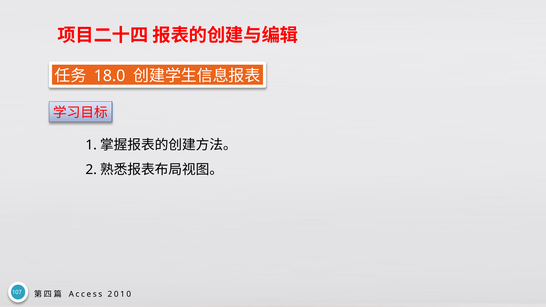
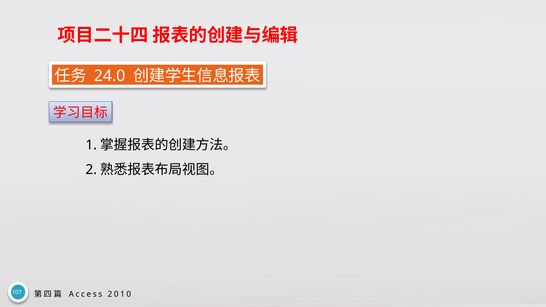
18.0: 18.0 -> 24.0
